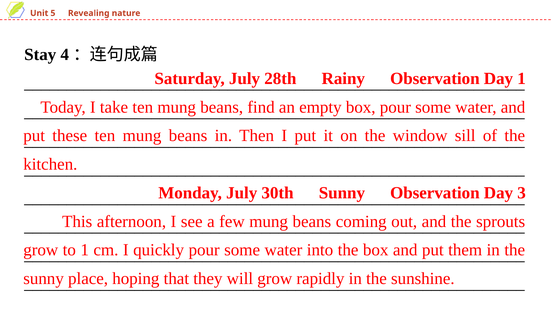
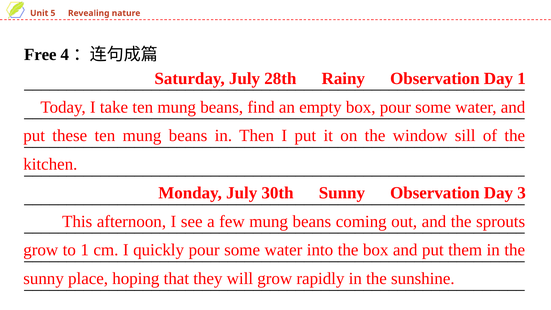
Stay: Stay -> Free
